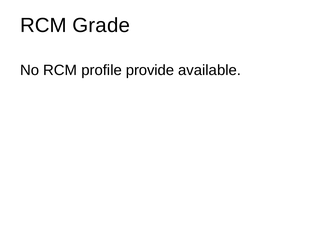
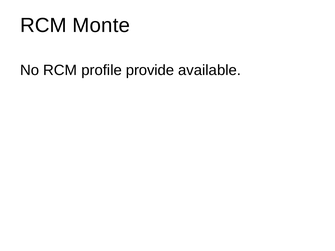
Grade: Grade -> Monte
